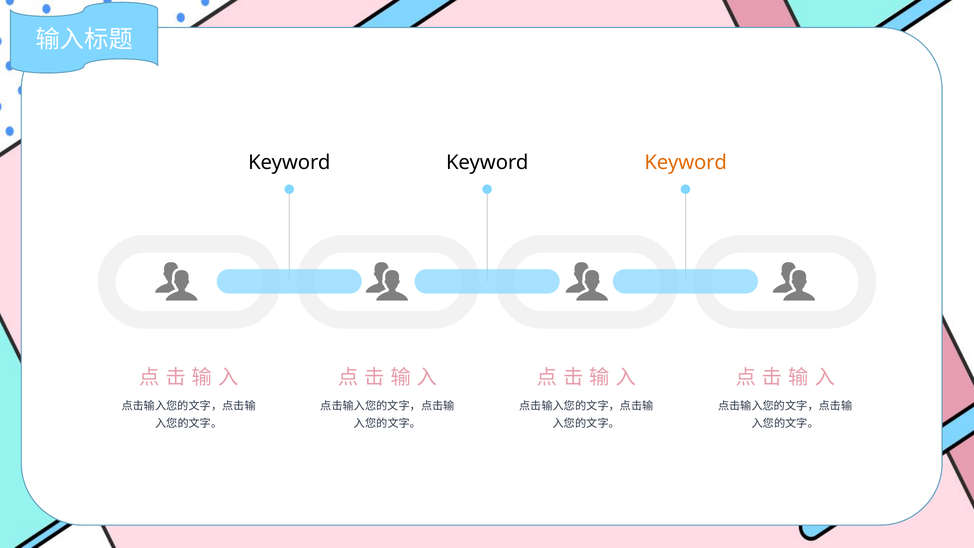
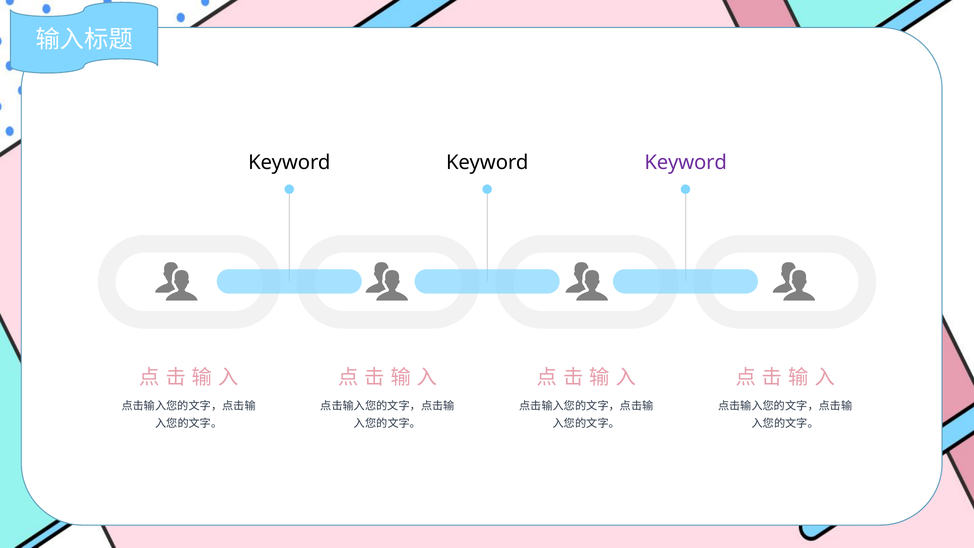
Keyword at (686, 162) colour: orange -> purple
